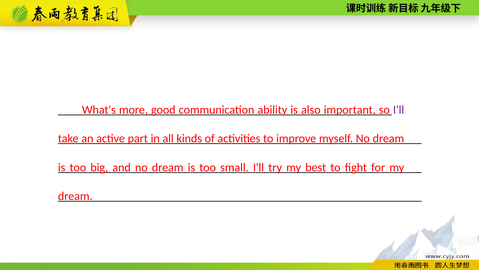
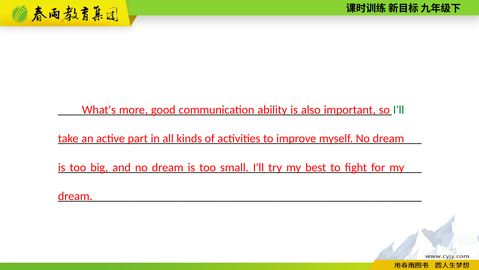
I'll at (399, 110) colour: purple -> green
